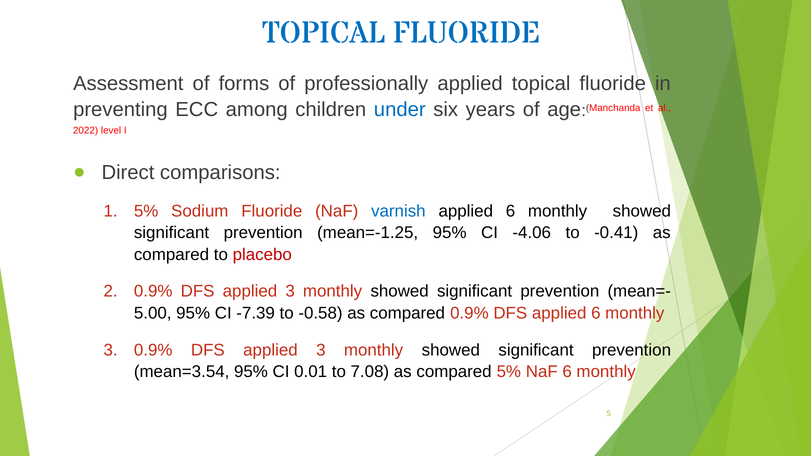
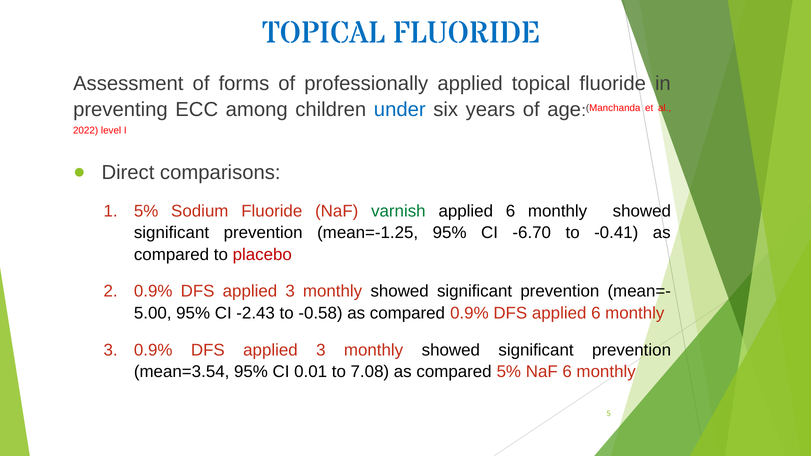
varnish colour: blue -> green
-4.06: -4.06 -> -6.70
-7.39: -7.39 -> -2.43
